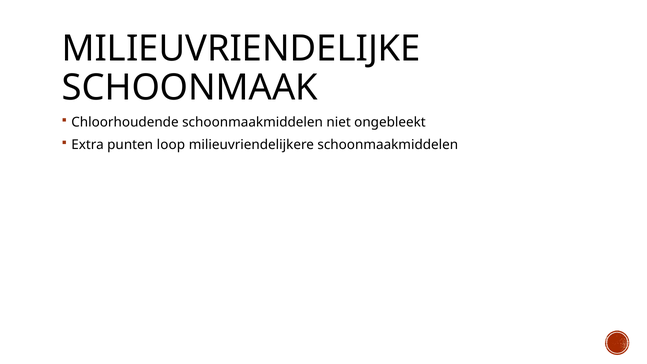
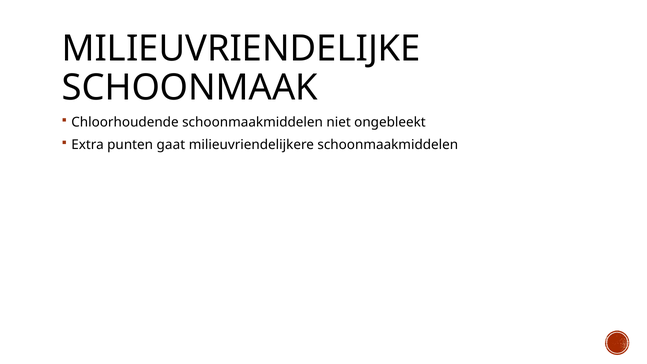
loop: loop -> gaat
